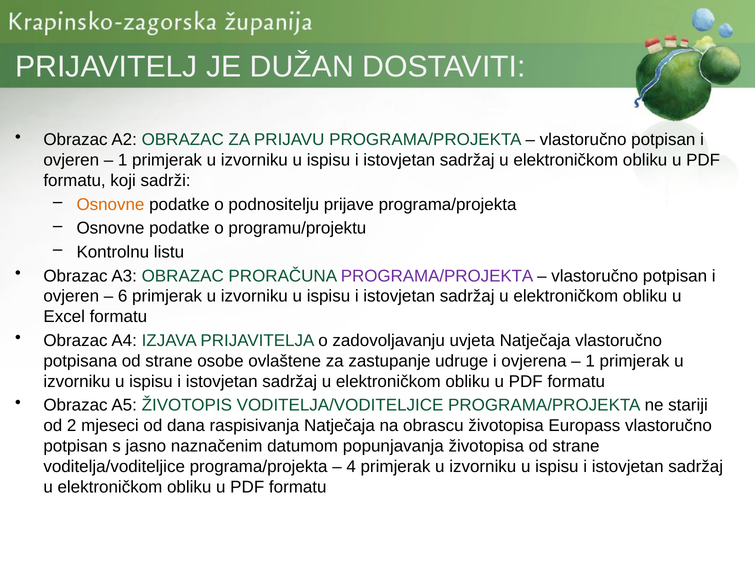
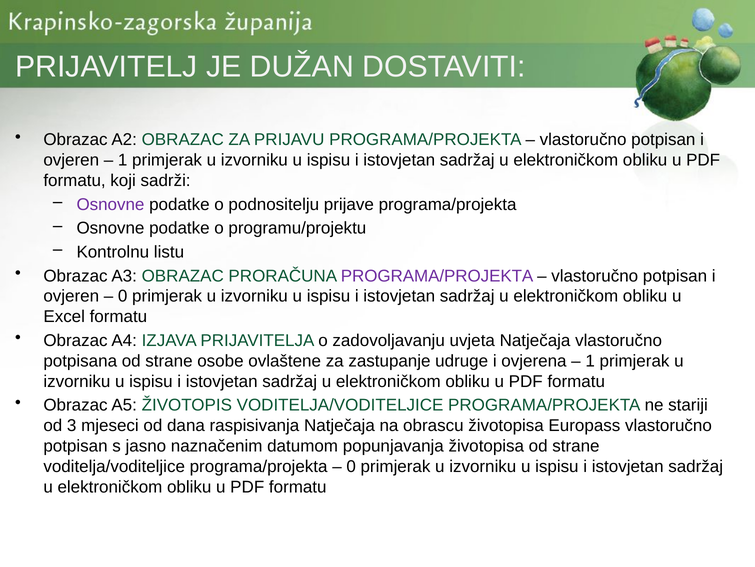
Osnovne at (110, 204) colour: orange -> purple
6 at (123, 296): 6 -> 0
2: 2 -> 3
4 at (351, 466): 4 -> 0
